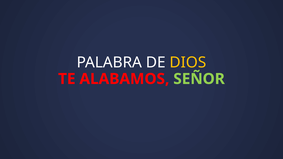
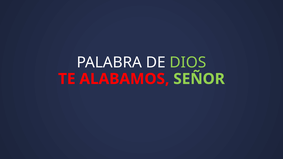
DIOS colour: yellow -> light green
